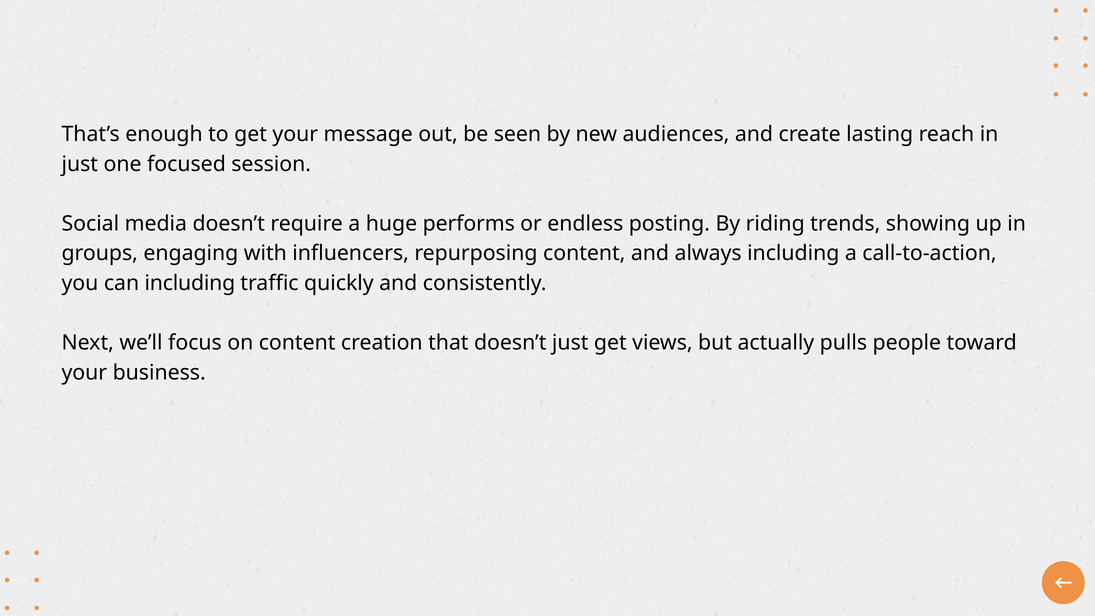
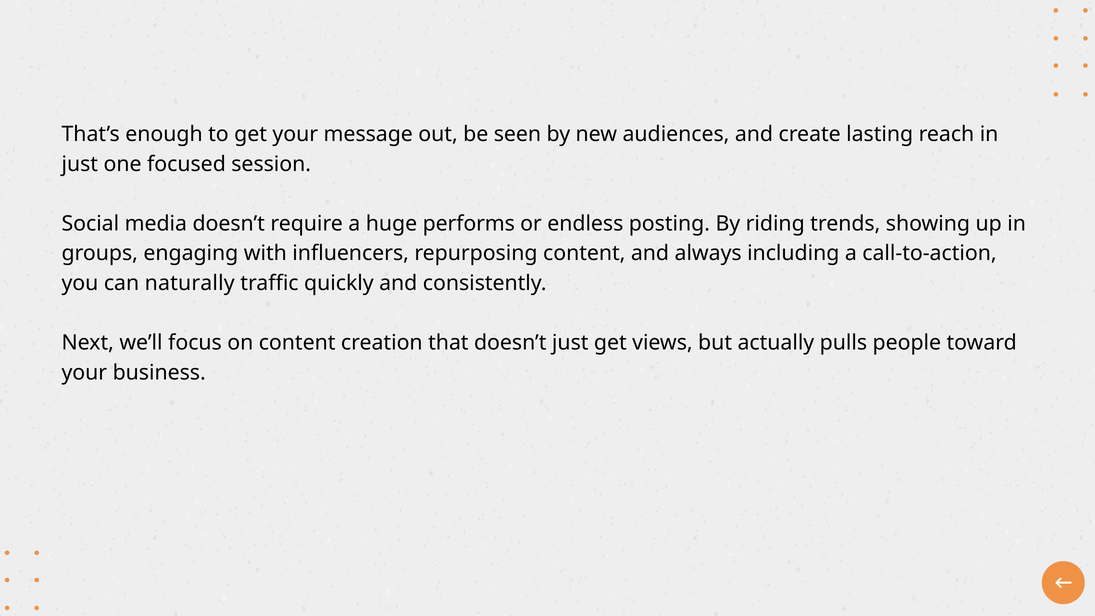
can including: including -> naturally
